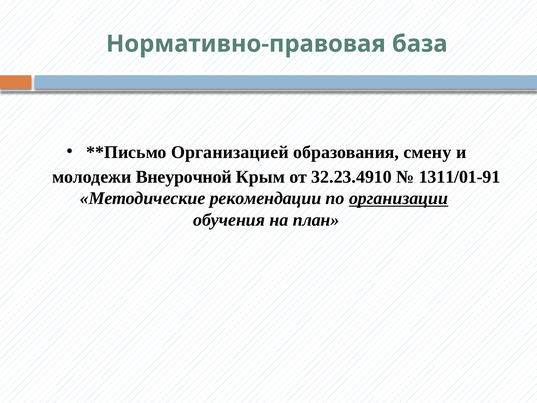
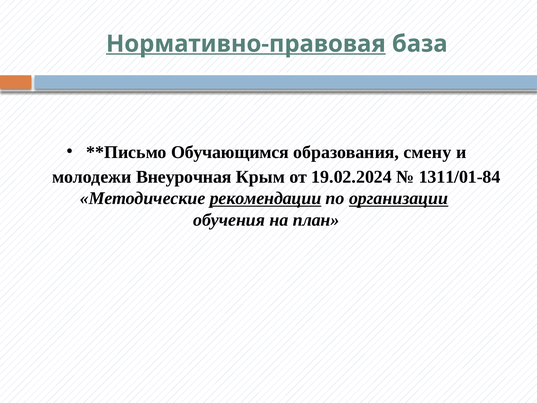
Нормативно-правовая underline: none -> present
Организацией: Организацией -> Обучающимся
Внеурочной: Внеурочной -> Внеурочная
32.23.4910: 32.23.4910 -> 19.02.2024
1311/01-91: 1311/01-91 -> 1311/01-84
рекомендации underline: none -> present
